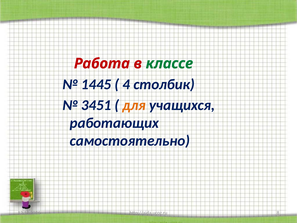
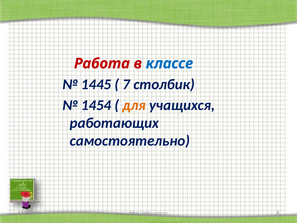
классе colour: green -> blue
4: 4 -> 7
3451: 3451 -> 1454
